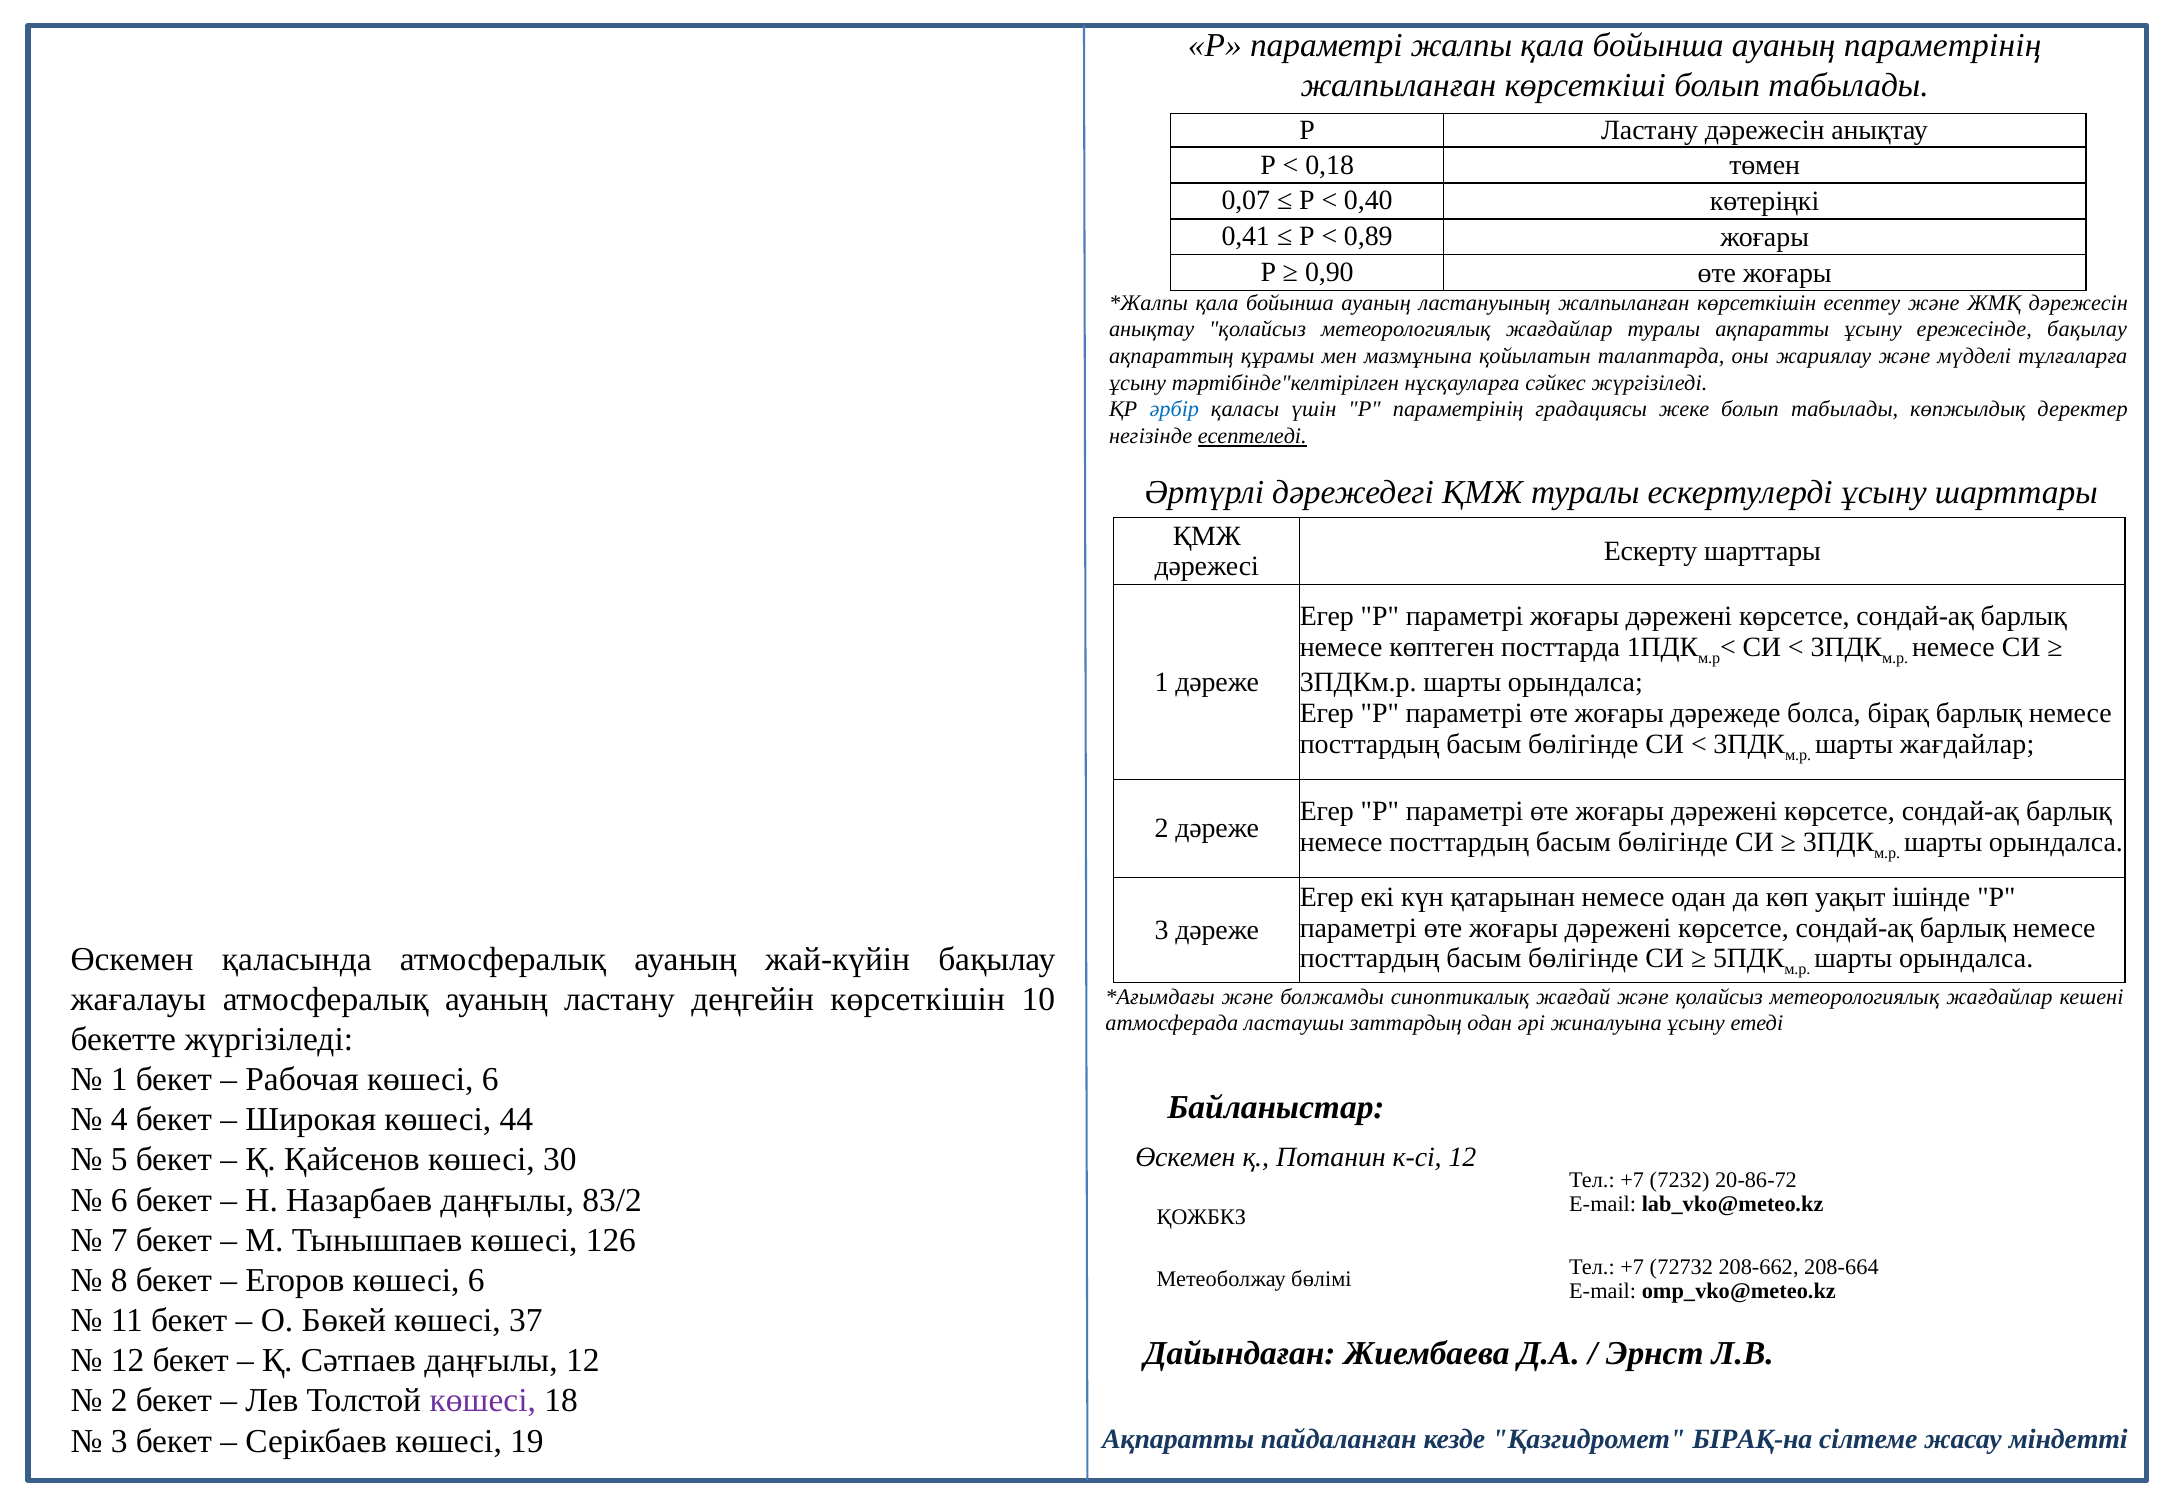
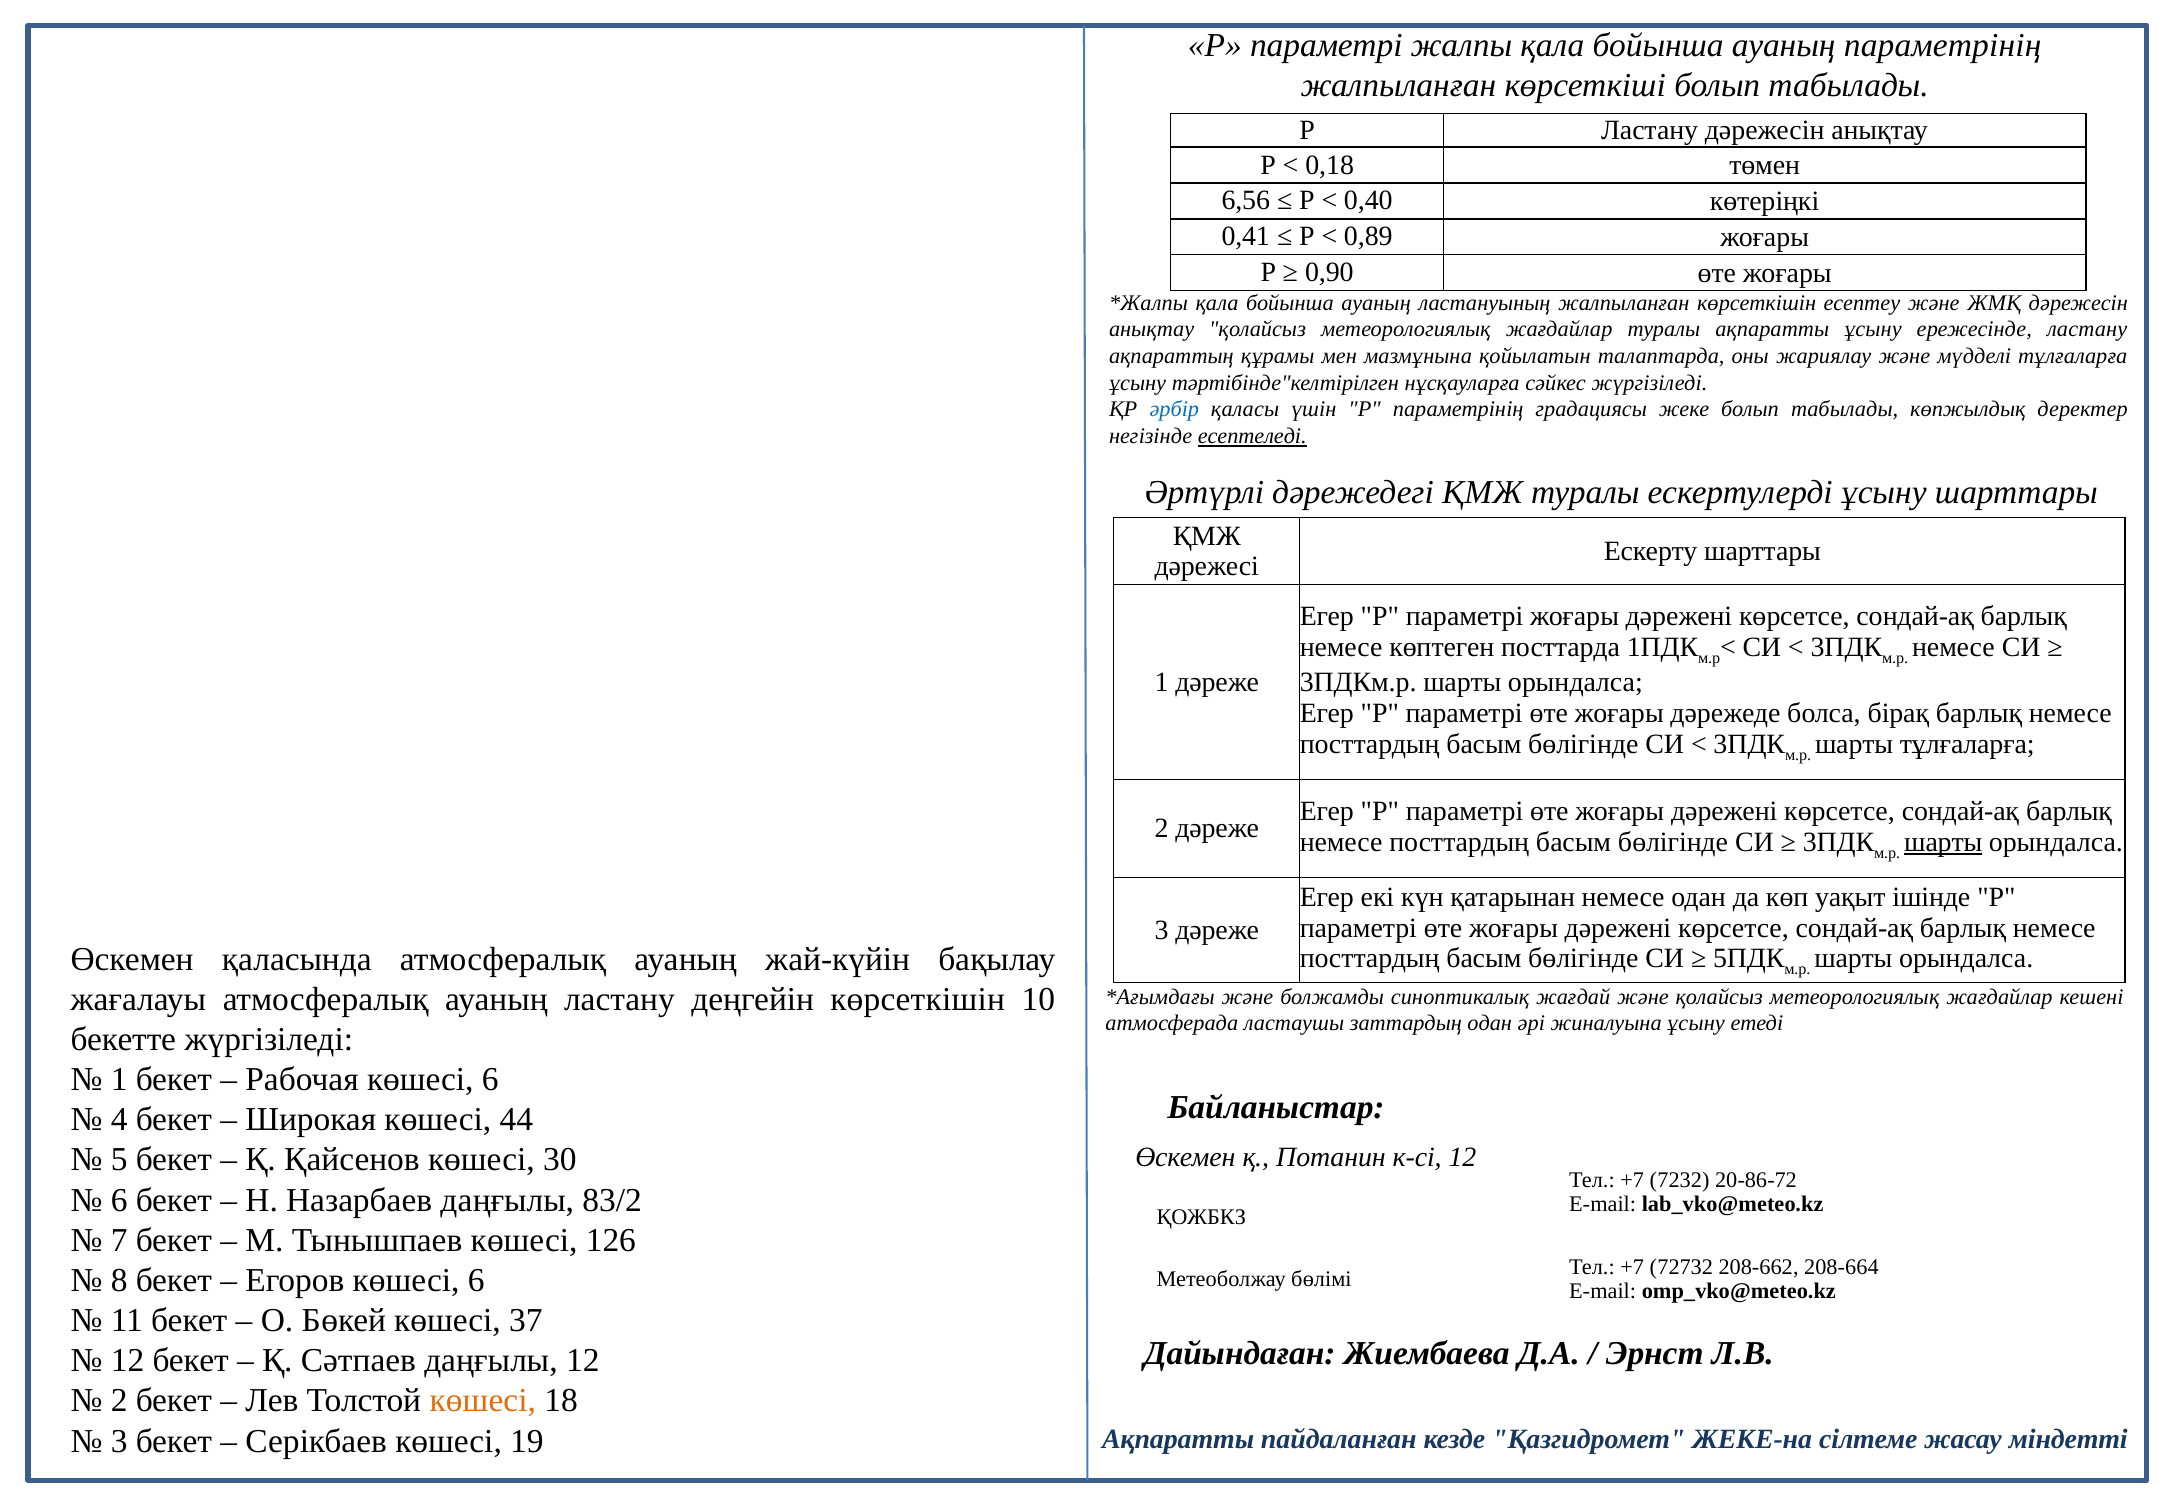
0,07: 0,07 -> 6,56
ережесінде бақылау: бақылау -> ластану
шарты жағдайлар: жағдайлар -> тұлғаларға
шарты at (1943, 842) underline: none -> present
көшесі at (483, 1401) colour: purple -> orange
БІРАҚ-на: БІРАҚ-на -> ЖЕКЕ-на
